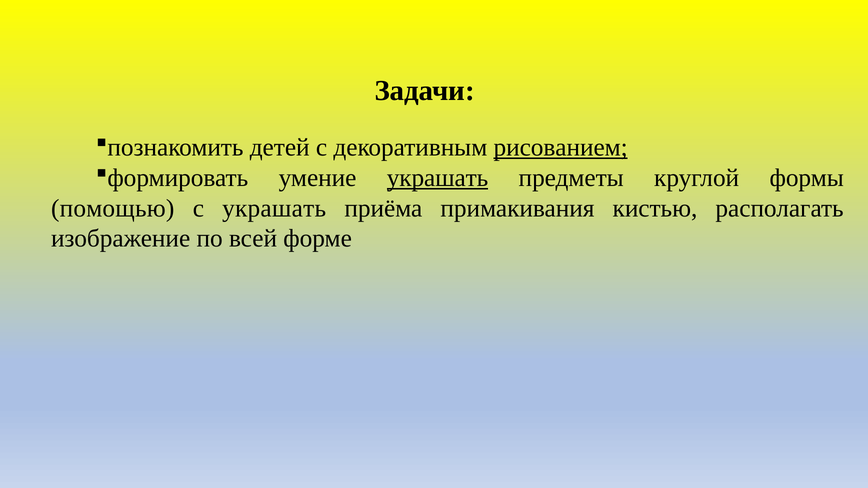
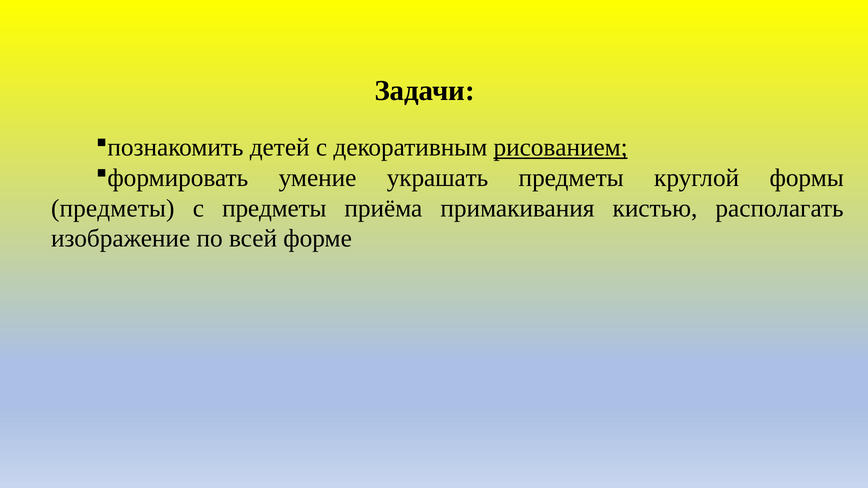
украшать at (438, 178) underline: present -> none
помощью at (113, 208): помощью -> предметы
с украшать: украшать -> предметы
